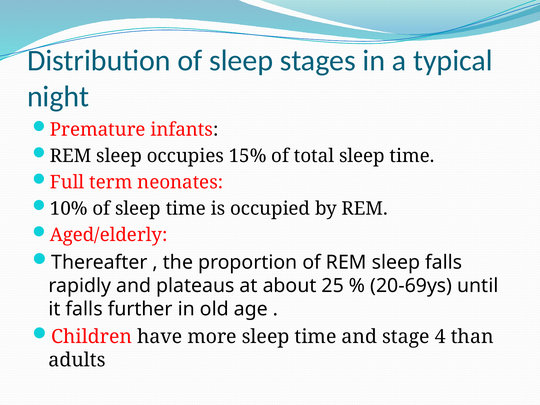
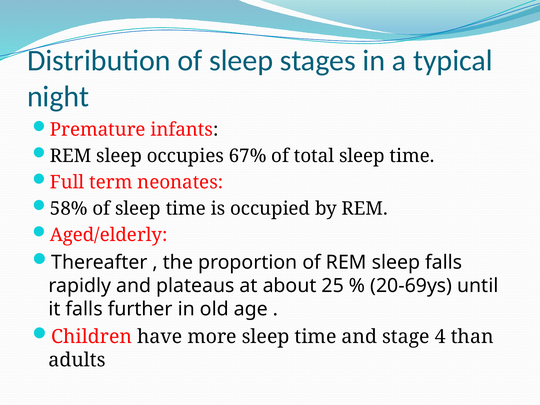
15%: 15% -> 67%
10%: 10% -> 58%
